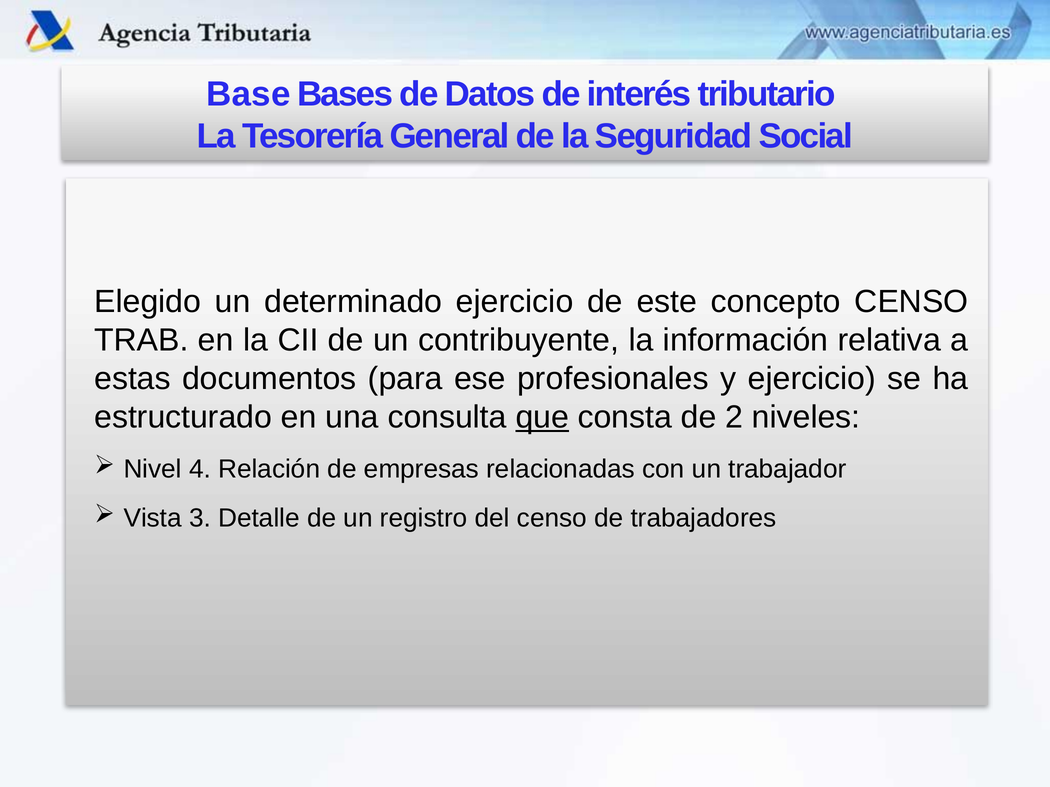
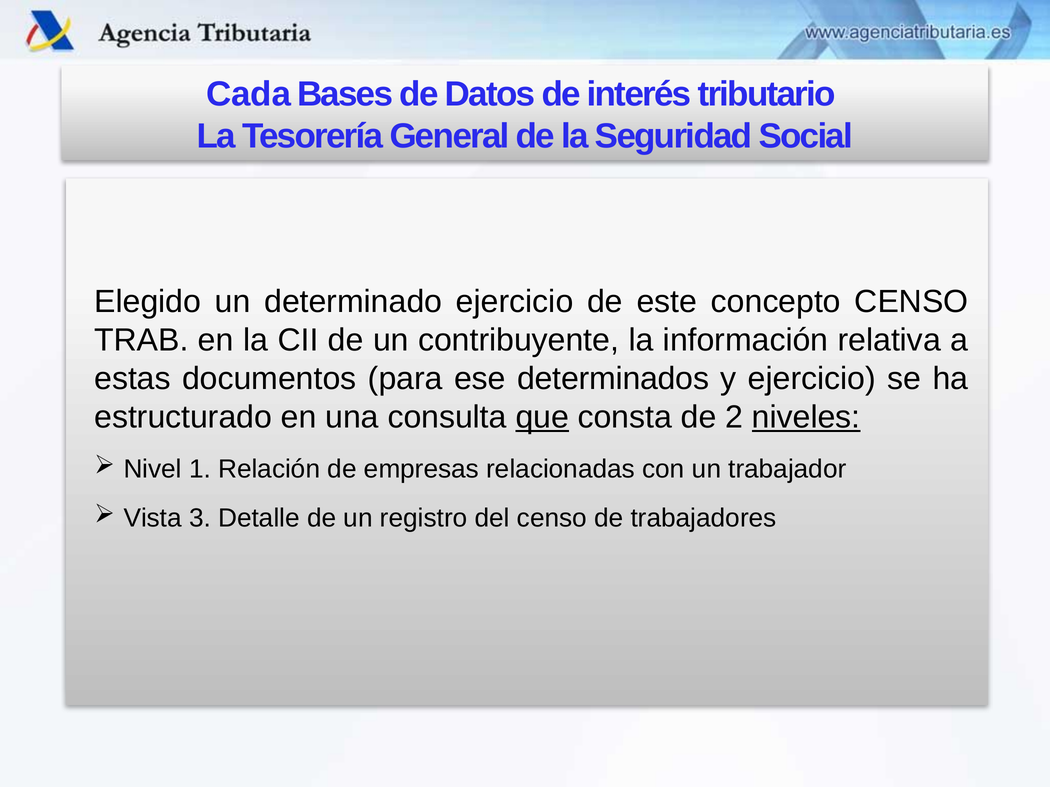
Base: Base -> Cada
profesionales: profesionales -> determinados
niveles underline: none -> present
4: 4 -> 1
